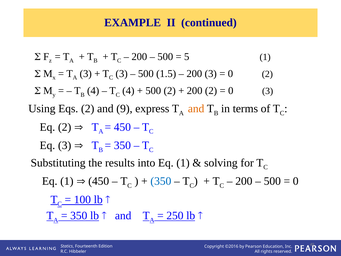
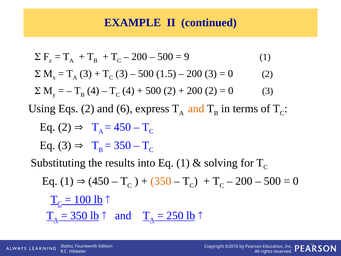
5: 5 -> 9
9: 9 -> 6
350 at (161, 181) colour: blue -> orange
